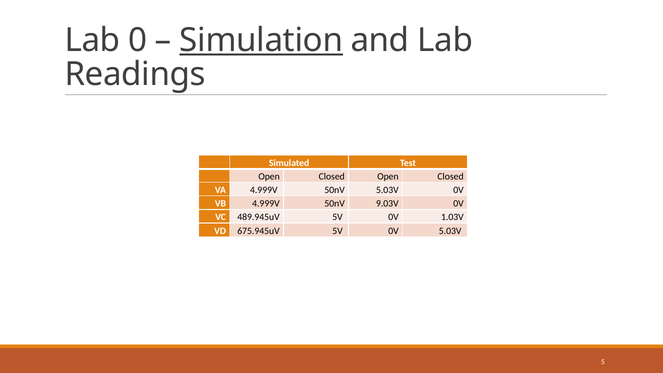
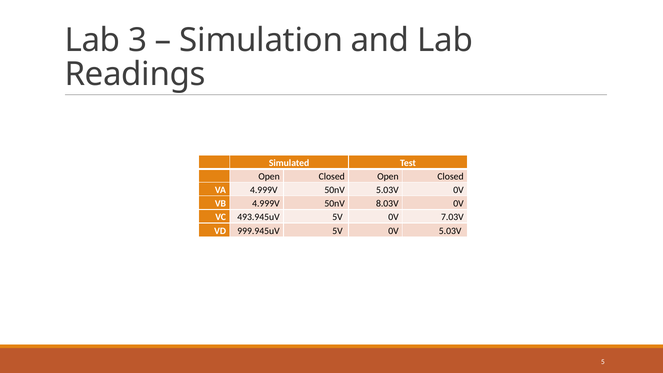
0: 0 -> 3
Simulation underline: present -> none
9.03V: 9.03V -> 8.03V
489.945uV: 489.945uV -> 493.945uV
1.03V: 1.03V -> 7.03V
675.945uV: 675.945uV -> 999.945uV
